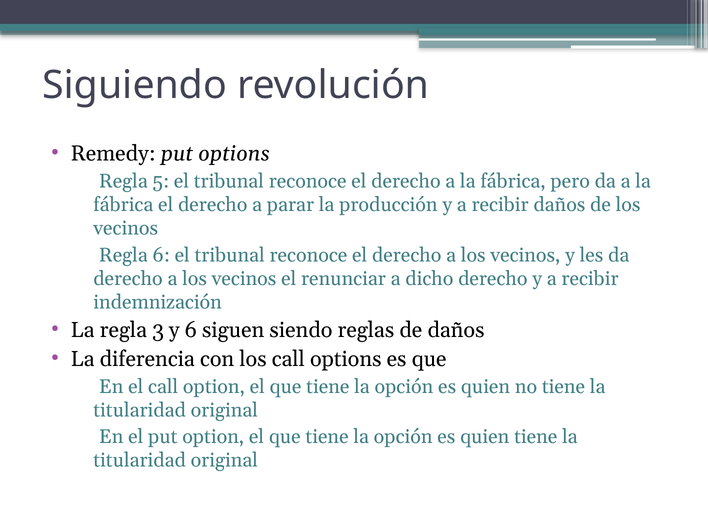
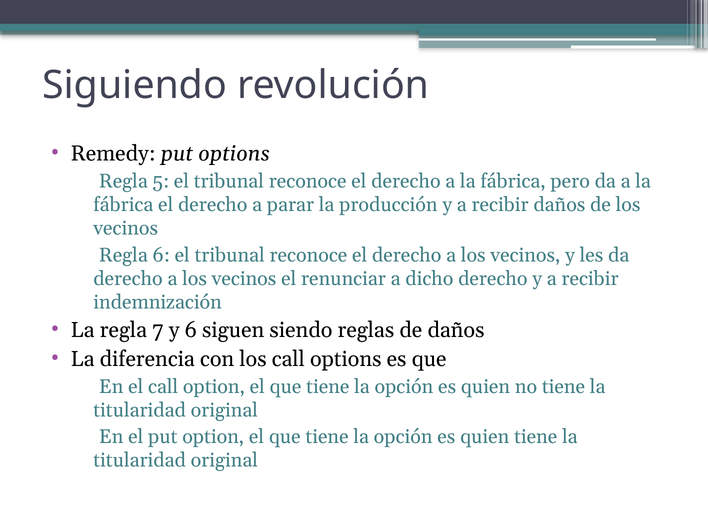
3: 3 -> 7
